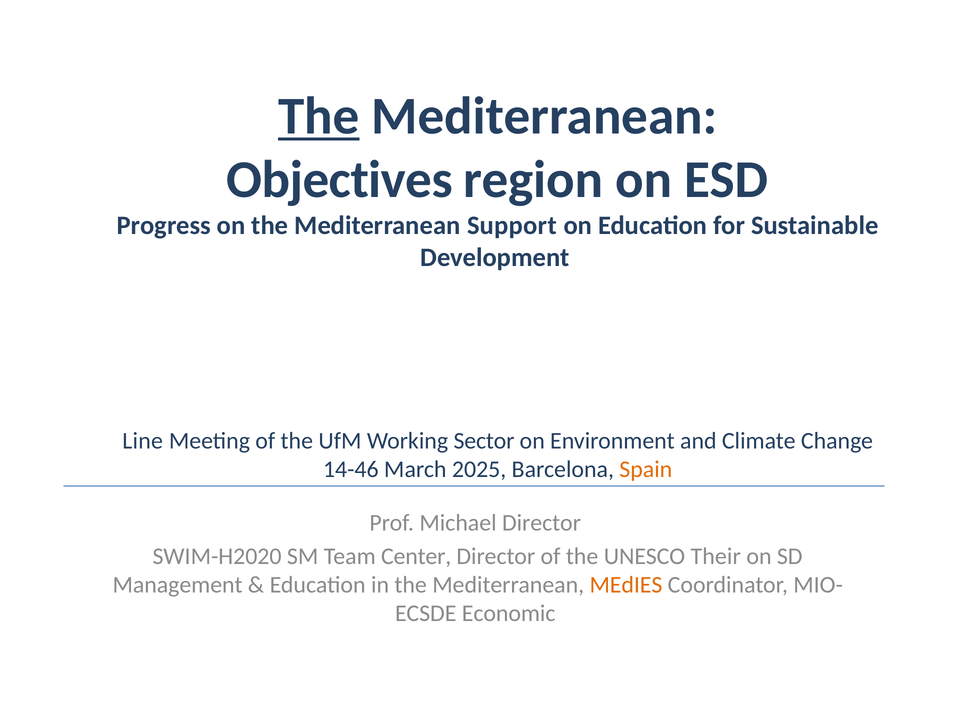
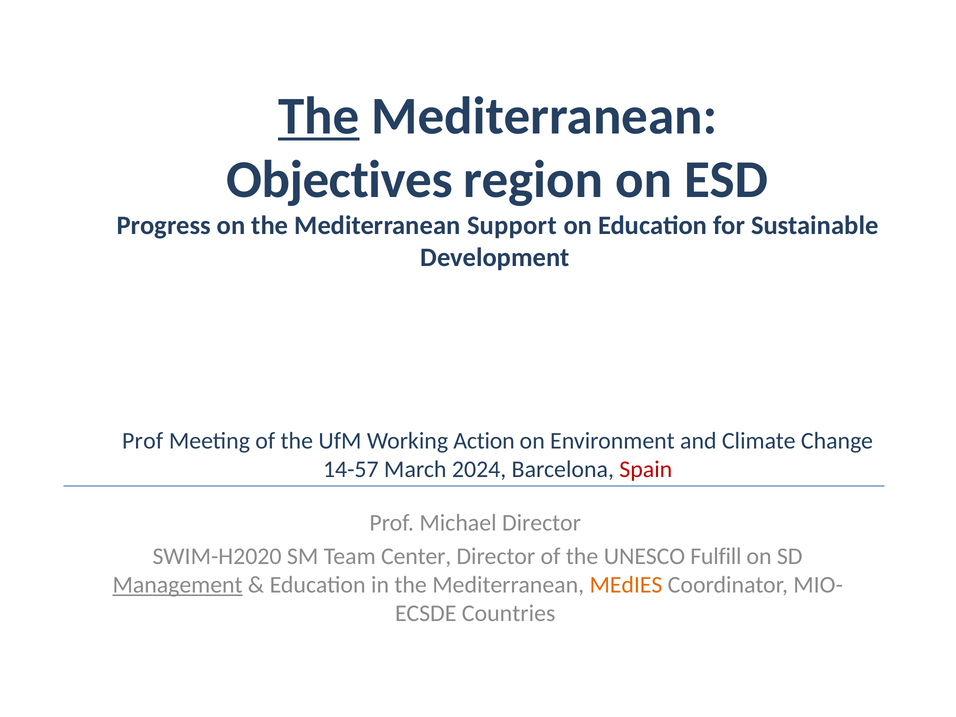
Line at (143, 441): Line -> Prof
Sector: Sector -> Action
14-46: 14-46 -> 14-57
2025: 2025 -> 2024
Spain colour: orange -> red
Their: Their -> Fulfill
Management underline: none -> present
Economic: Economic -> Countries
